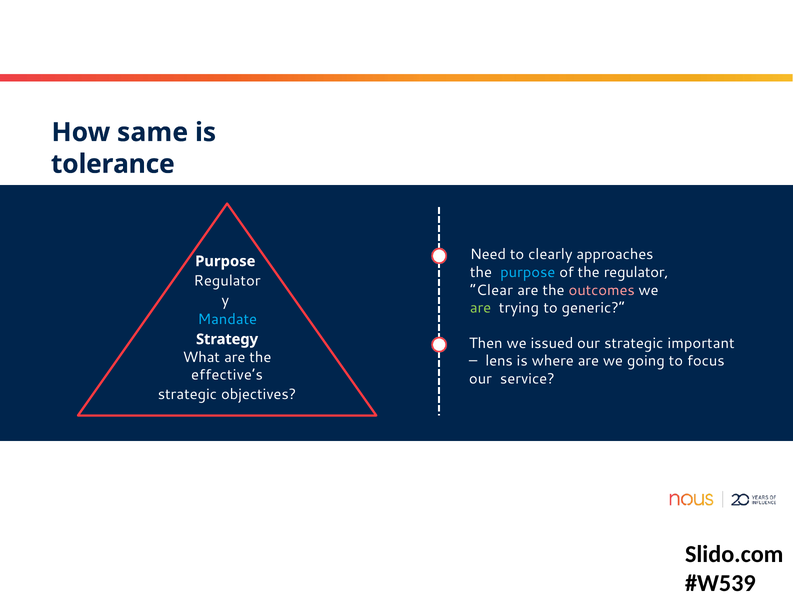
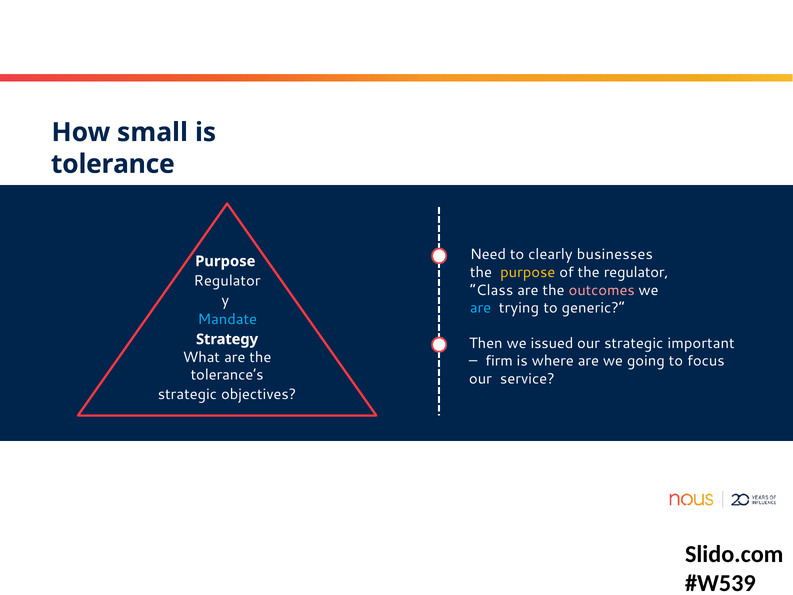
same: same -> small
approaches: approaches -> businesses
purpose at (528, 272) colour: light blue -> yellow
Clear: Clear -> Class
are at (481, 308) colour: light green -> light blue
lens: lens -> firm
effective’s: effective’s -> tolerance’s
